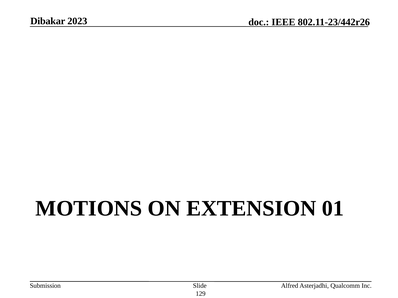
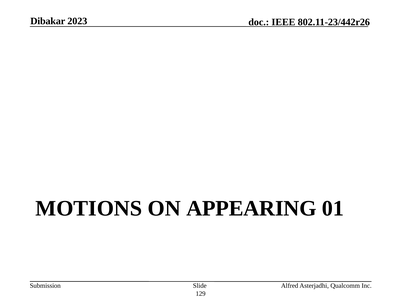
EXTENSION: EXTENSION -> APPEARING
